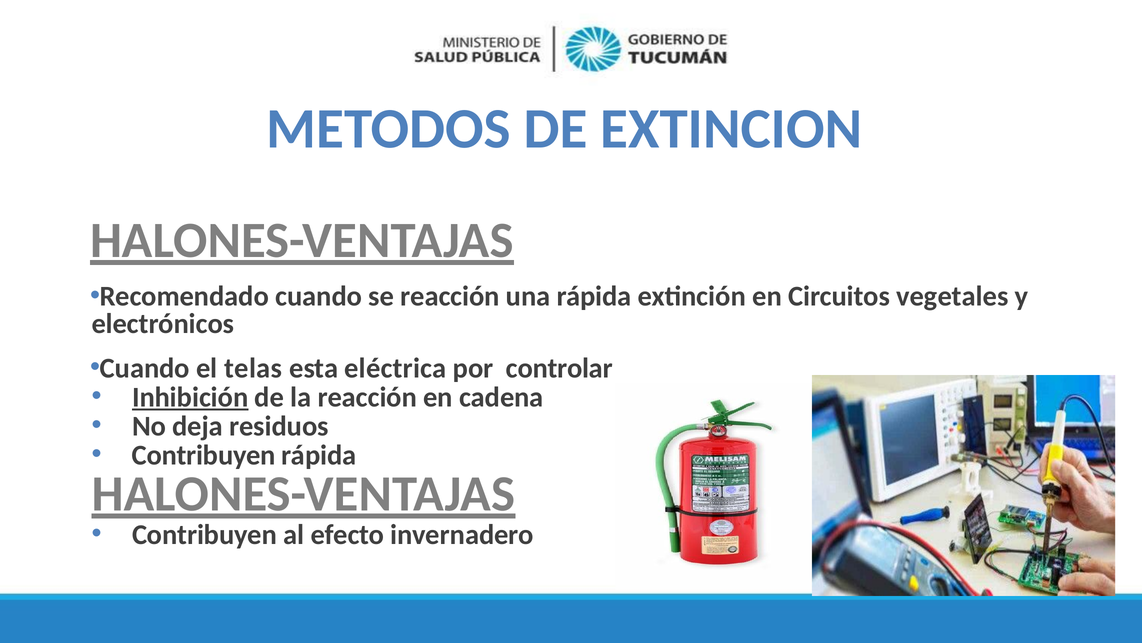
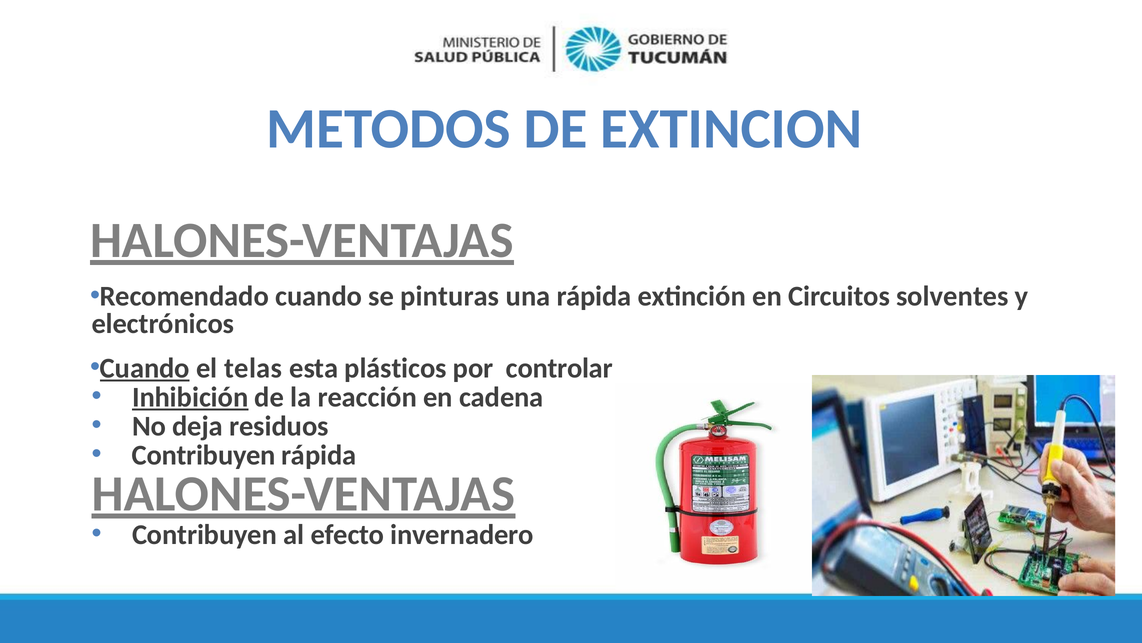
se reacción: reacción -> pinturas
vegetales: vegetales -> solventes
Cuando at (145, 368) underline: none -> present
eléctrica: eléctrica -> plásticos
